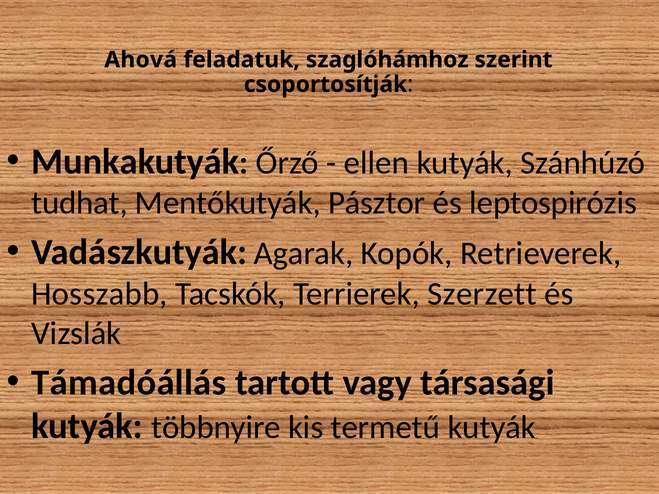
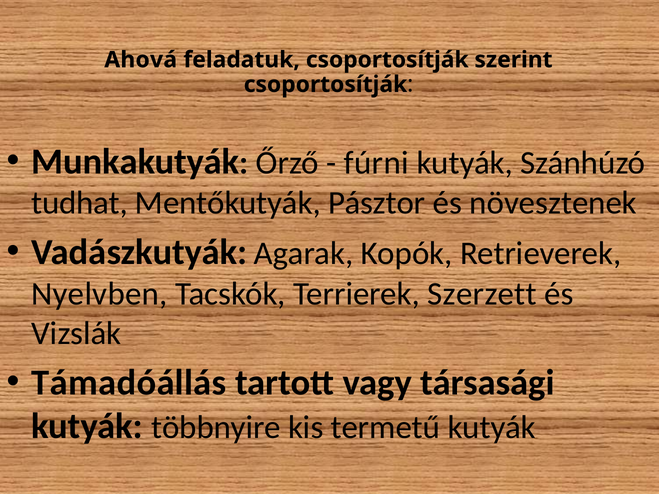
feladatuk szaglóhámhoz: szaglóhámhoz -> csoportosítják
ellen: ellen -> fúrni
leptospirózis: leptospirózis -> növesztenek
Hosszabb: Hosszabb -> Nyelvben
